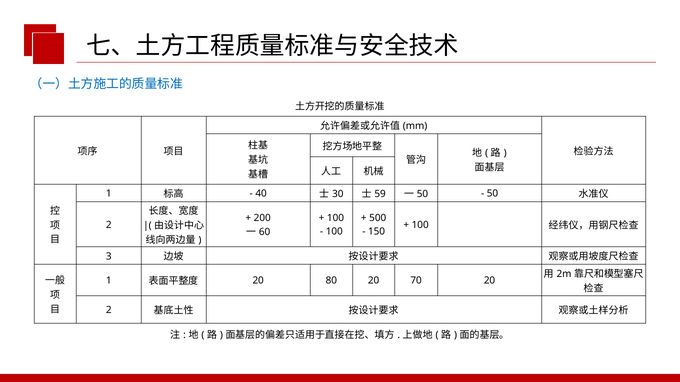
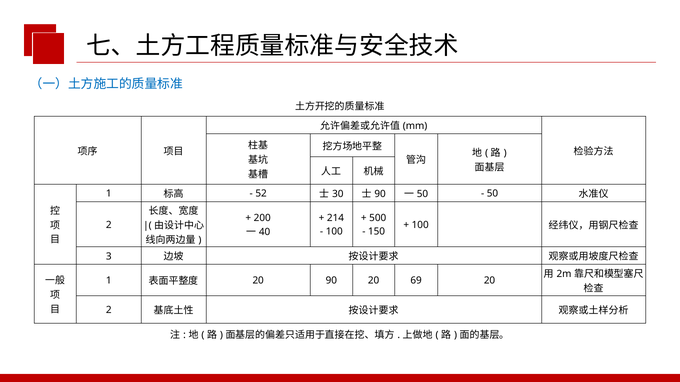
40: 40 -> 52
59 at (380, 194): 59 -> 90
100 at (335, 219): 100 -> 214
60: 60 -> 40
20 80: 80 -> 90
70: 70 -> 69
